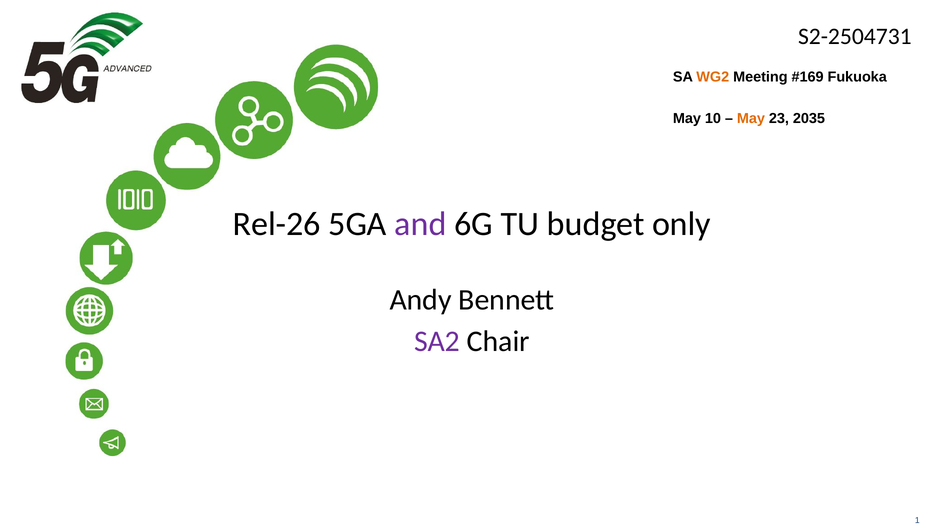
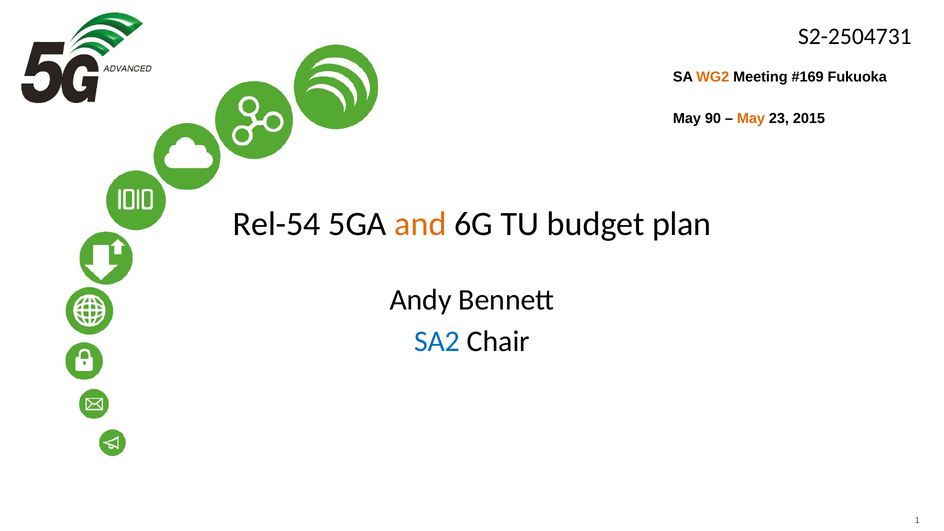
10: 10 -> 90
2035: 2035 -> 2015
Rel-26: Rel-26 -> Rel-54
and colour: purple -> orange
only: only -> plan
SA2 colour: purple -> blue
